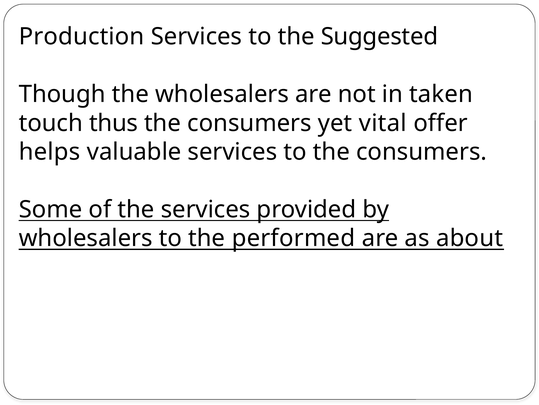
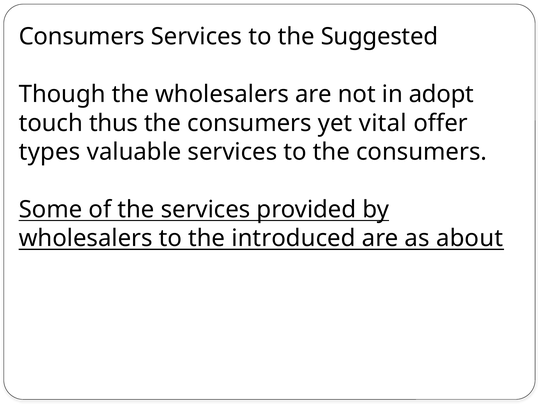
Production at (82, 37): Production -> Consumers
taken: taken -> adopt
helps: helps -> types
performed: performed -> introduced
